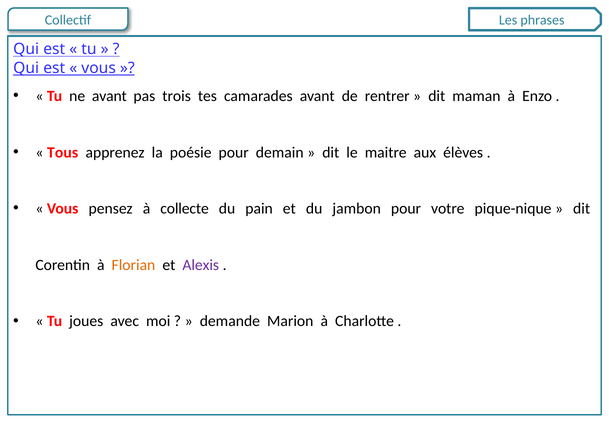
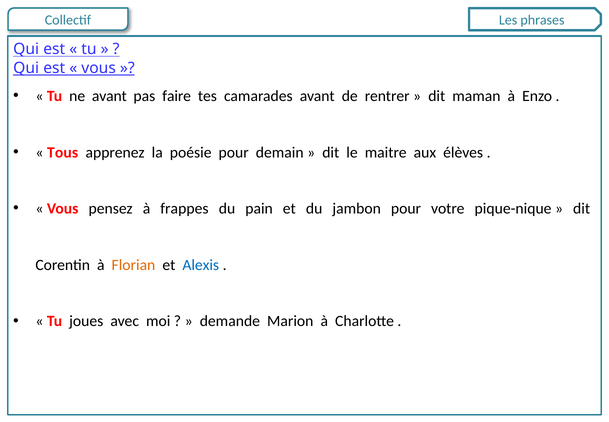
trois: trois -> faire
collecte: collecte -> frappes
Alexis colour: purple -> blue
